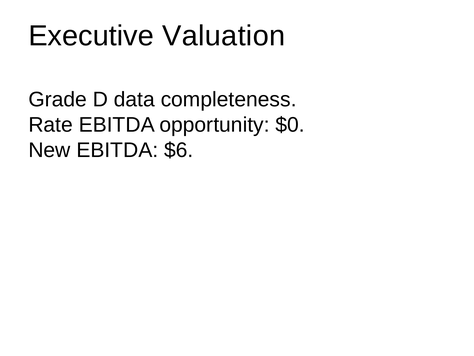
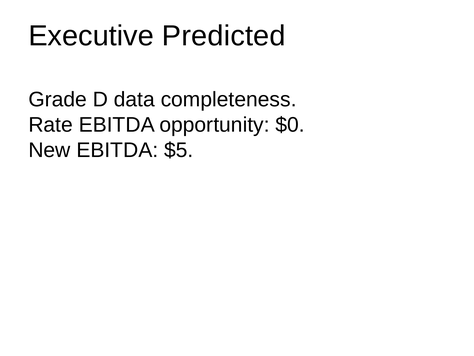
Valuation: Valuation -> Predicted
$6: $6 -> $5
